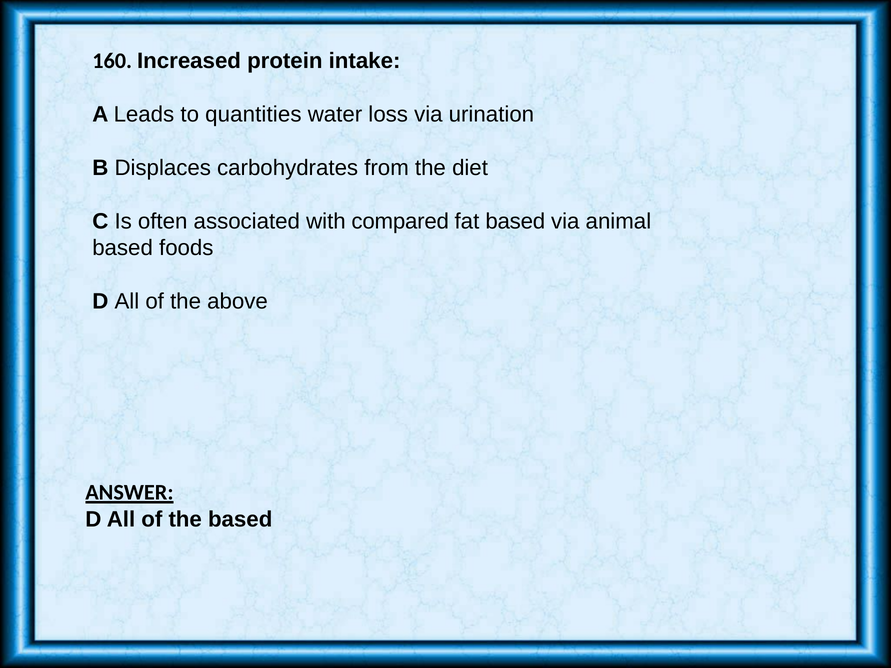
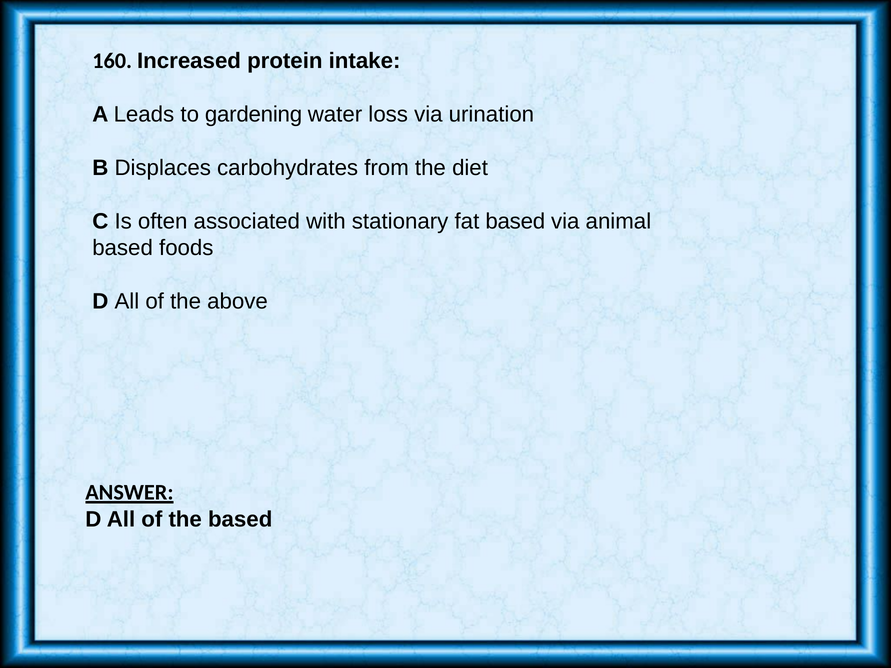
quantities: quantities -> gardening
compared: compared -> stationary
